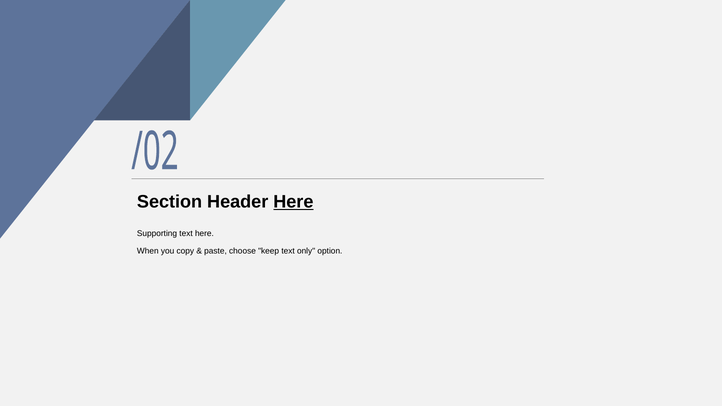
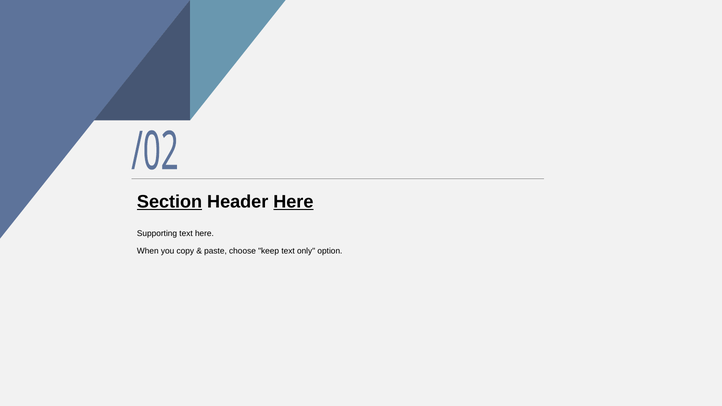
Section underline: none -> present
